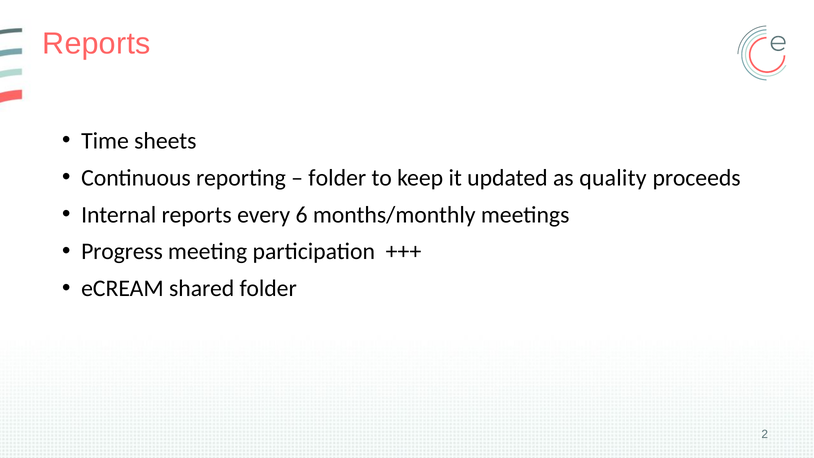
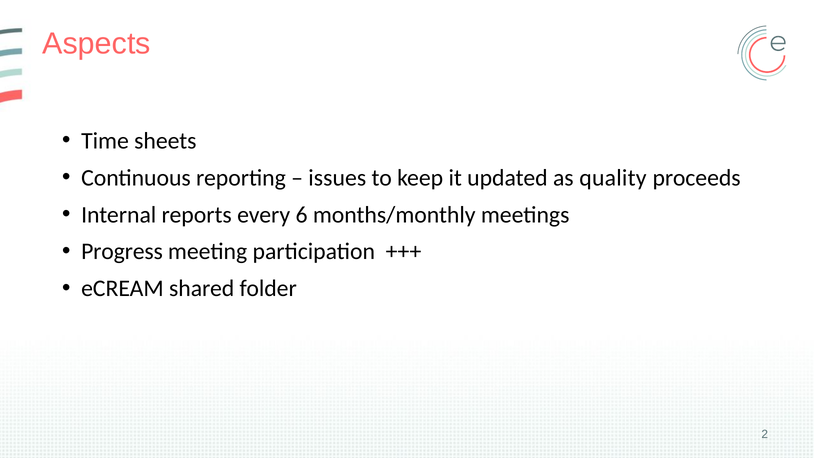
Reports at (96, 44): Reports -> Aspects
folder at (337, 178): folder -> issues
